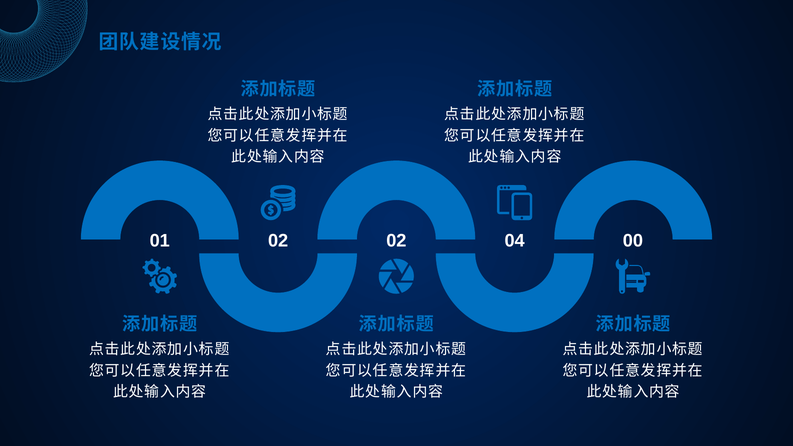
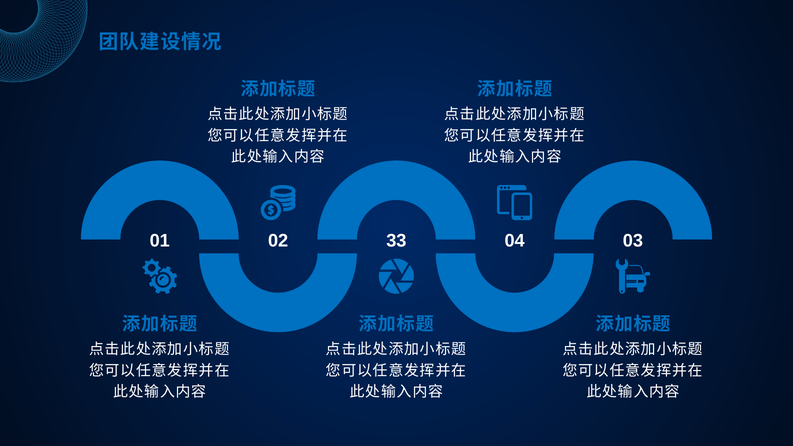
02 02: 02 -> 33
00: 00 -> 03
